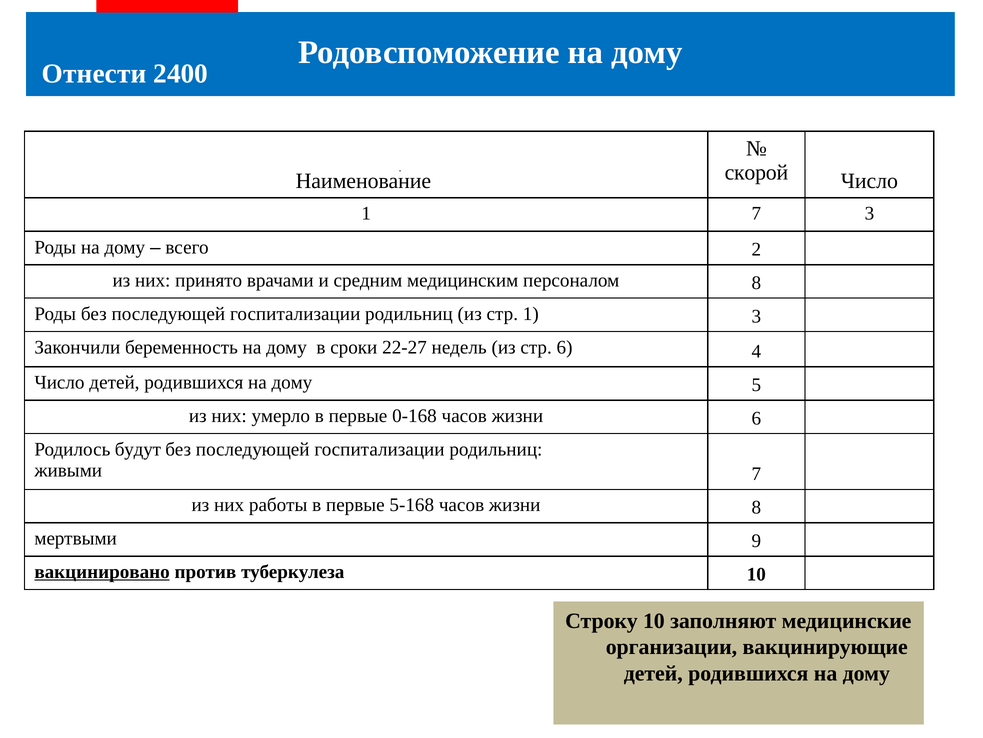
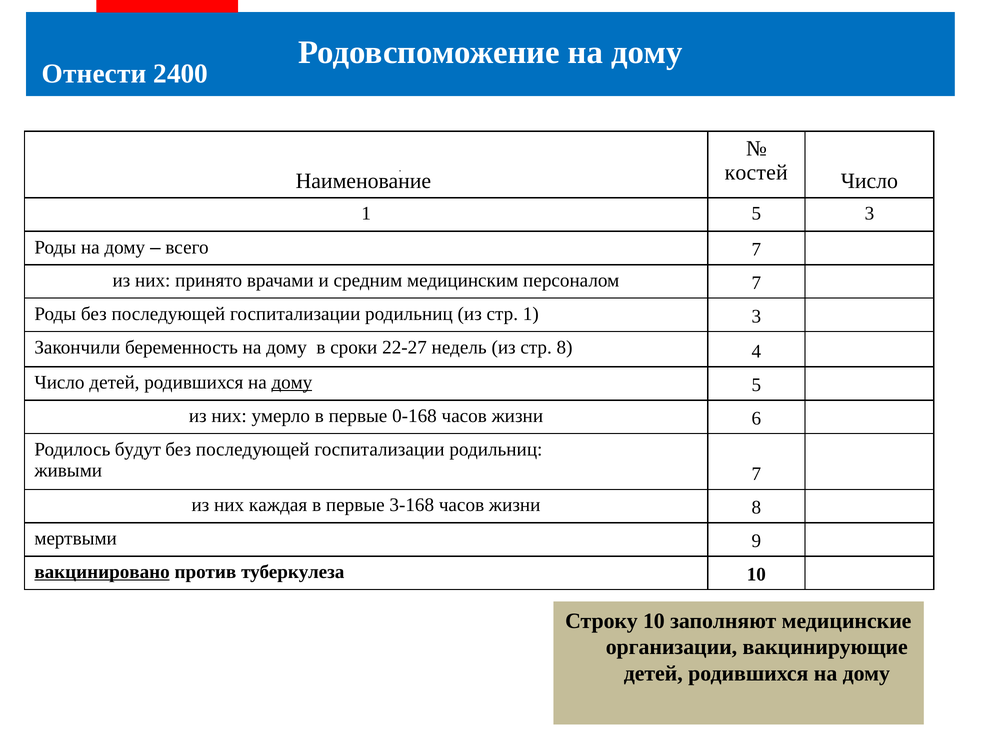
скорой: скорой -> костей
1 7: 7 -> 5
всего 2: 2 -> 7
персоналом 8: 8 -> 7
стр 6: 6 -> 8
дому at (292, 382) underline: none -> present
работы: работы -> каждая
5-168: 5-168 -> 3-168
